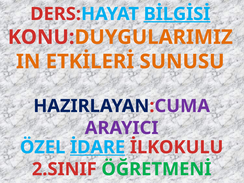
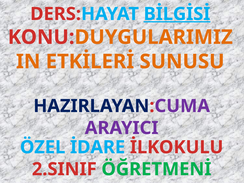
İDARE underline: present -> none
